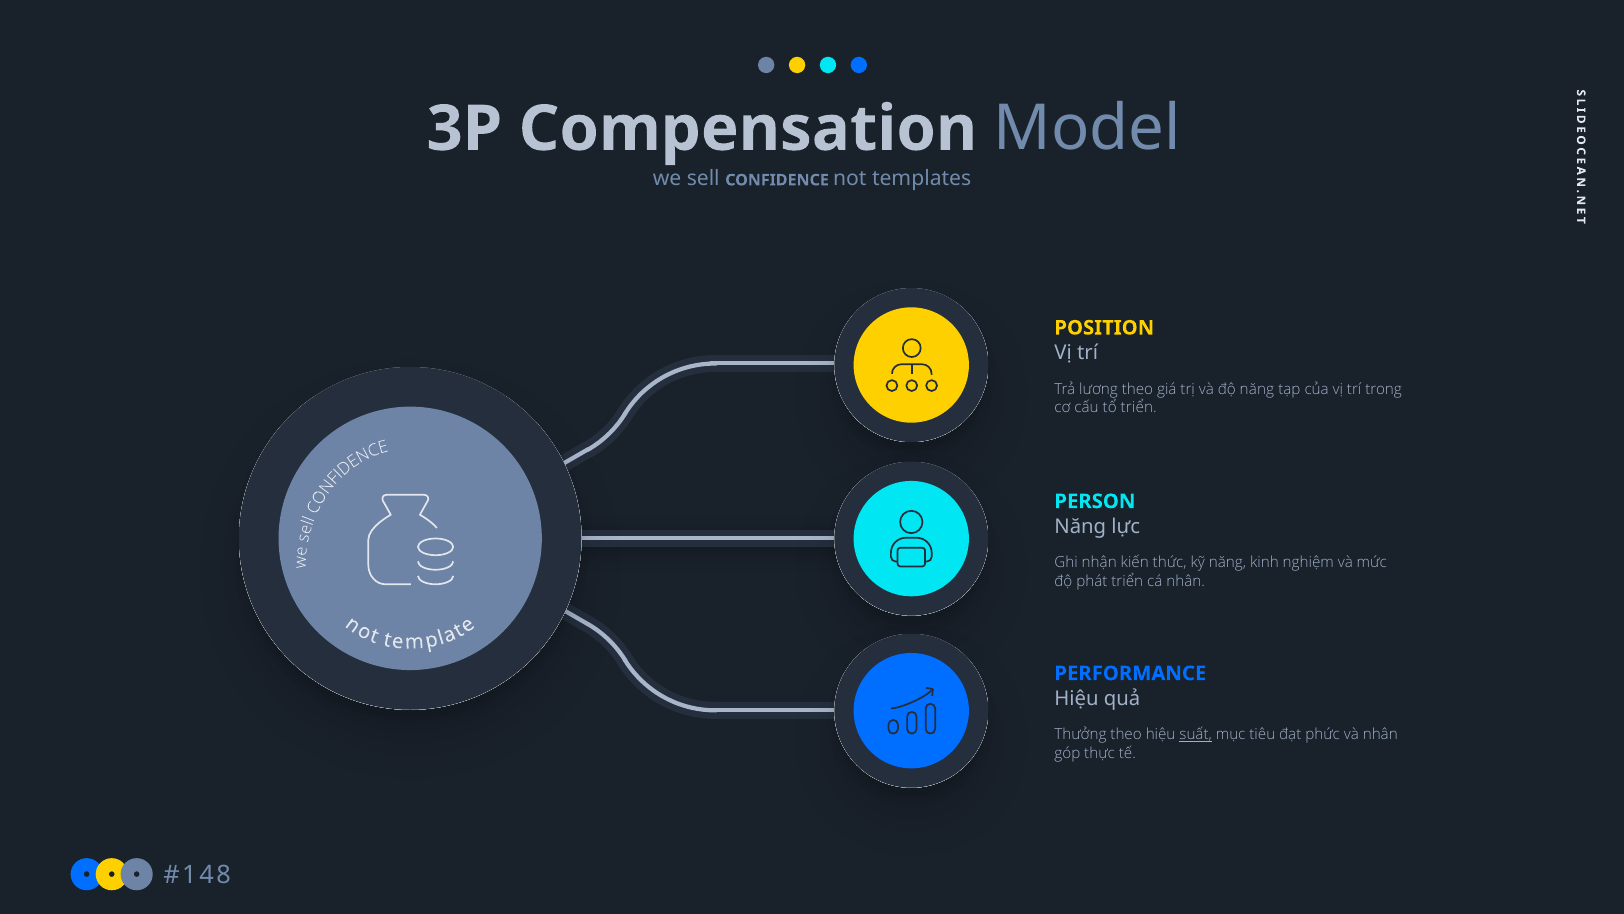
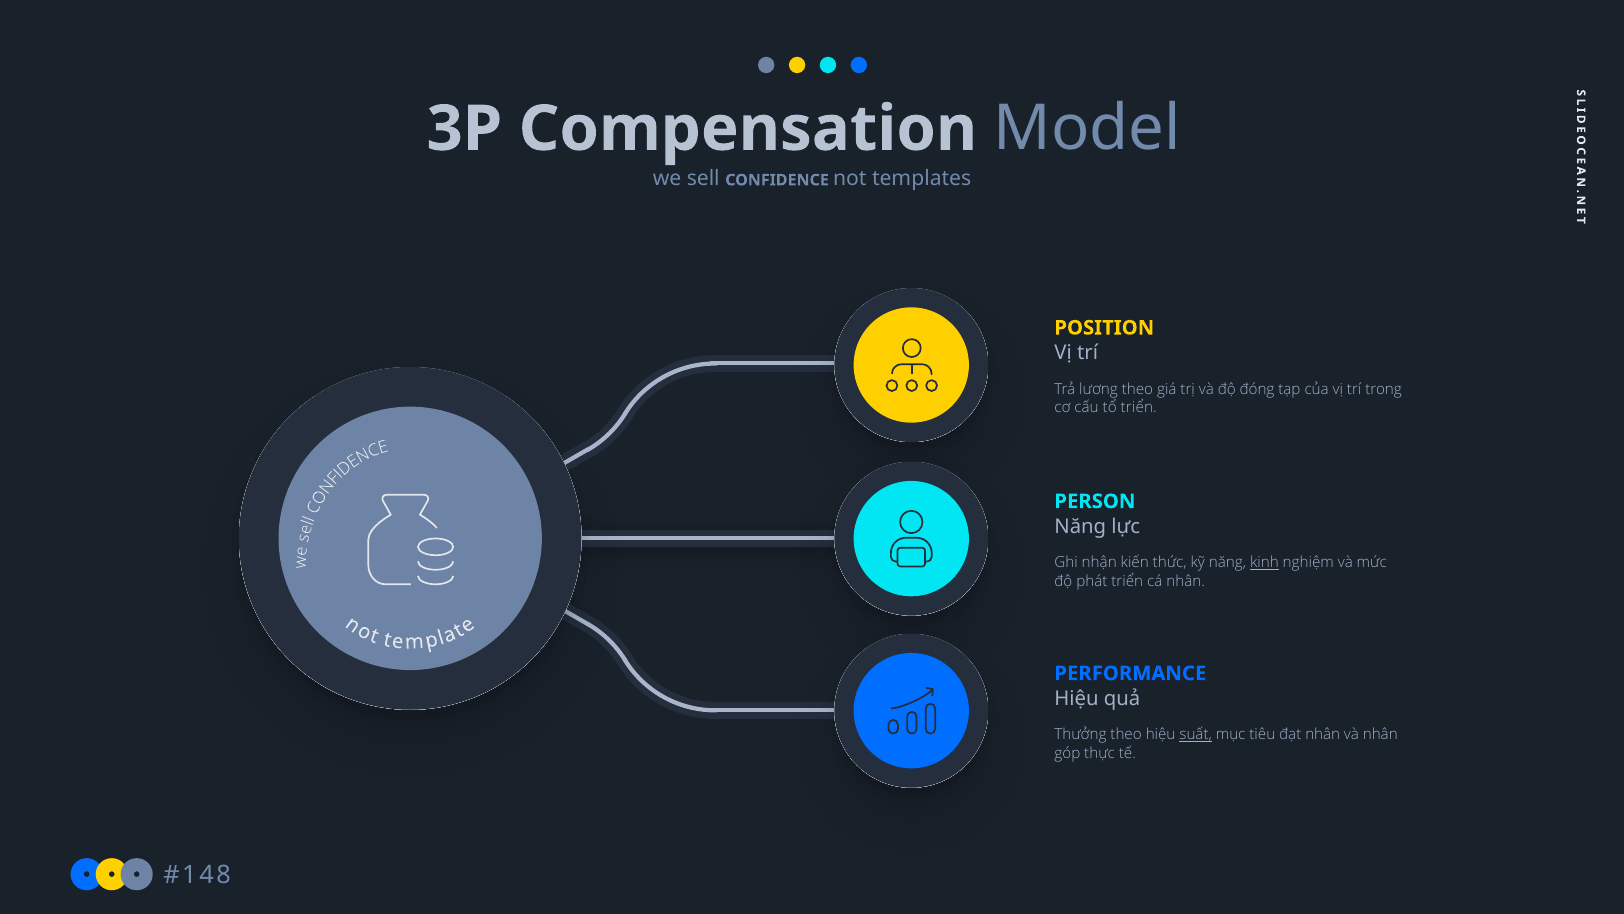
độ năng: năng -> đóng
kinh underline: none -> present
đạt phức: phức -> nhân
